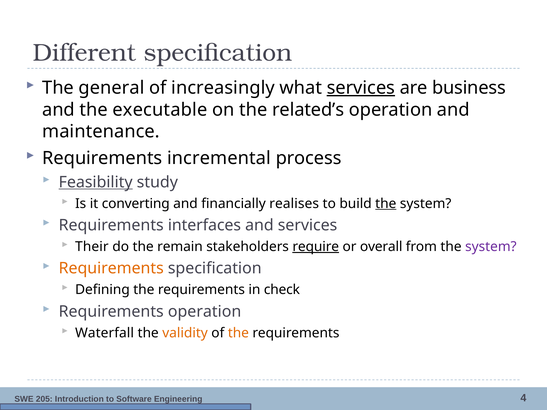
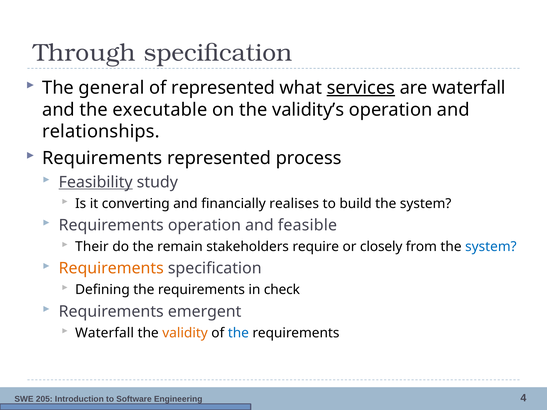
Different: Different -> Through
of increasingly: increasingly -> represented
are business: business -> waterfall
related’s: related’s -> validity’s
maintenance: maintenance -> relationships
Requirements incremental: incremental -> represented
the at (386, 204) underline: present -> none
Requirements interfaces: interfaces -> operation
and services: services -> feasible
require underline: present -> none
overall: overall -> closely
system at (491, 247) colour: purple -> blue
Requirements operation: operation -> emergent
the at (238, 333) colour: orange -> blue
